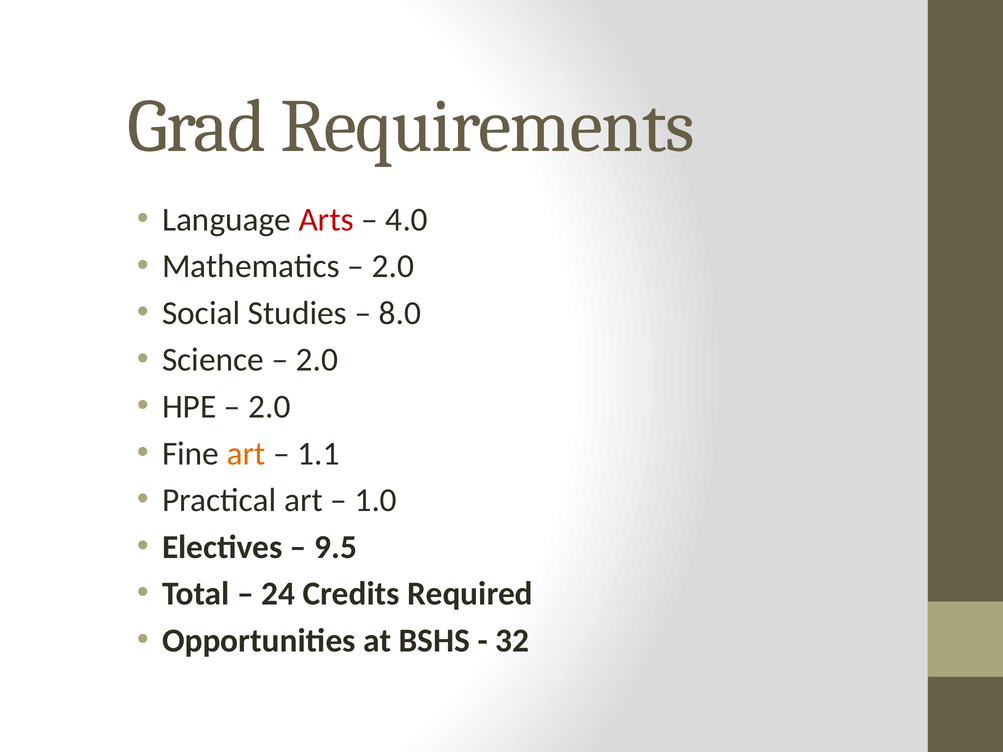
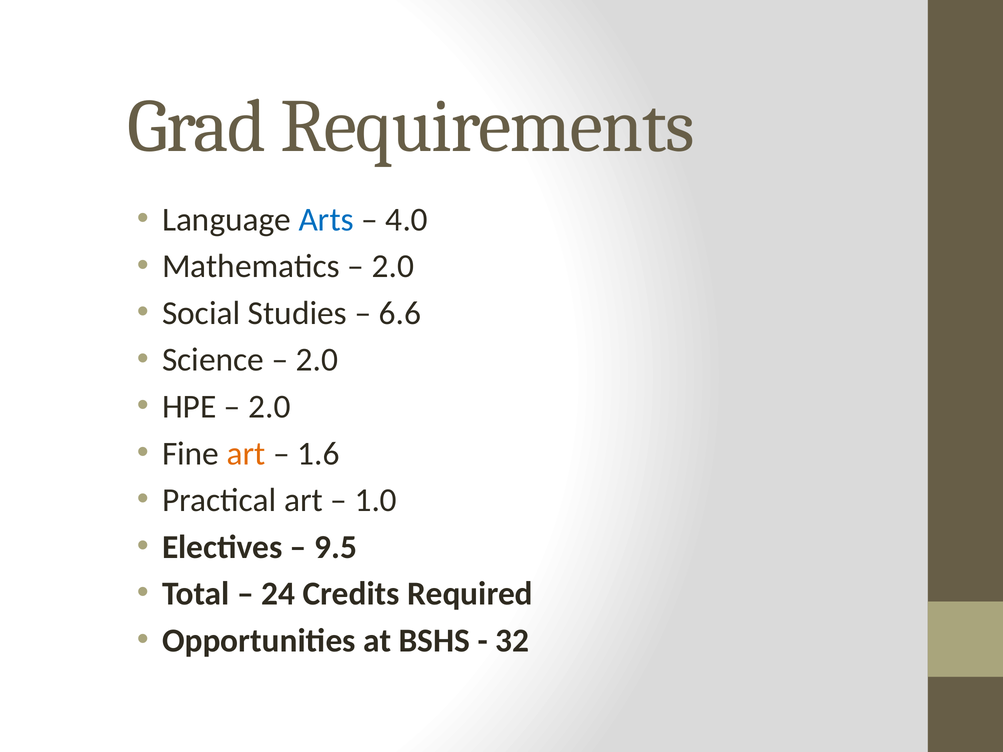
Arts colour: red -> blue
8.0: 8.0 -> 6.6
1.1: 1.1 -> 1.6
